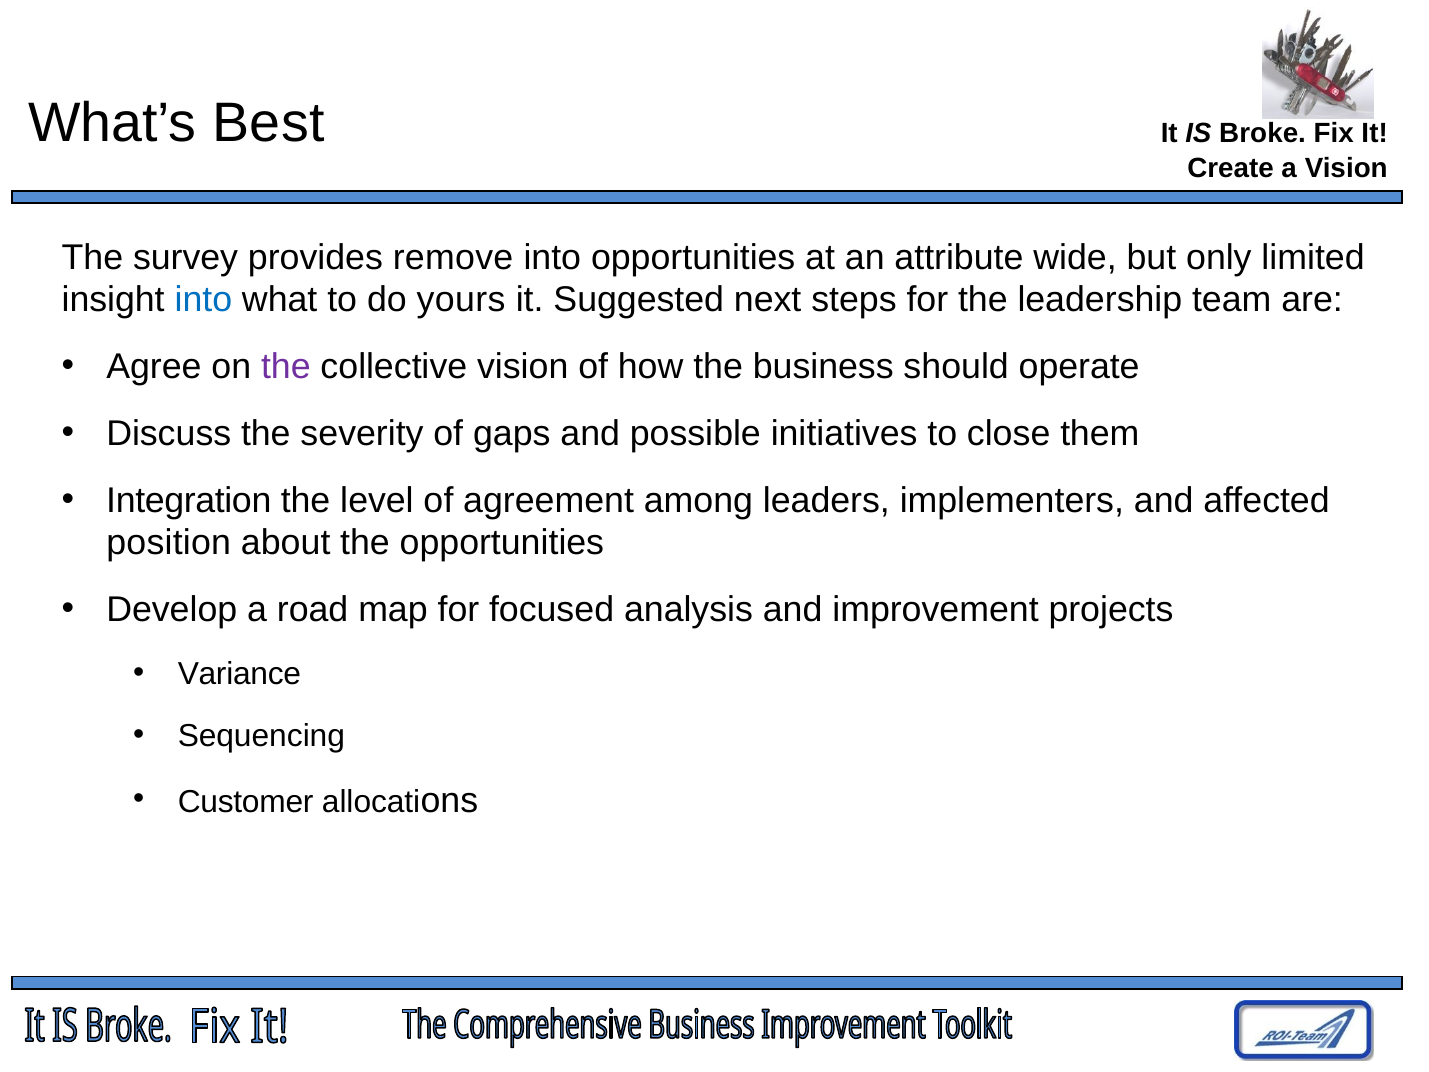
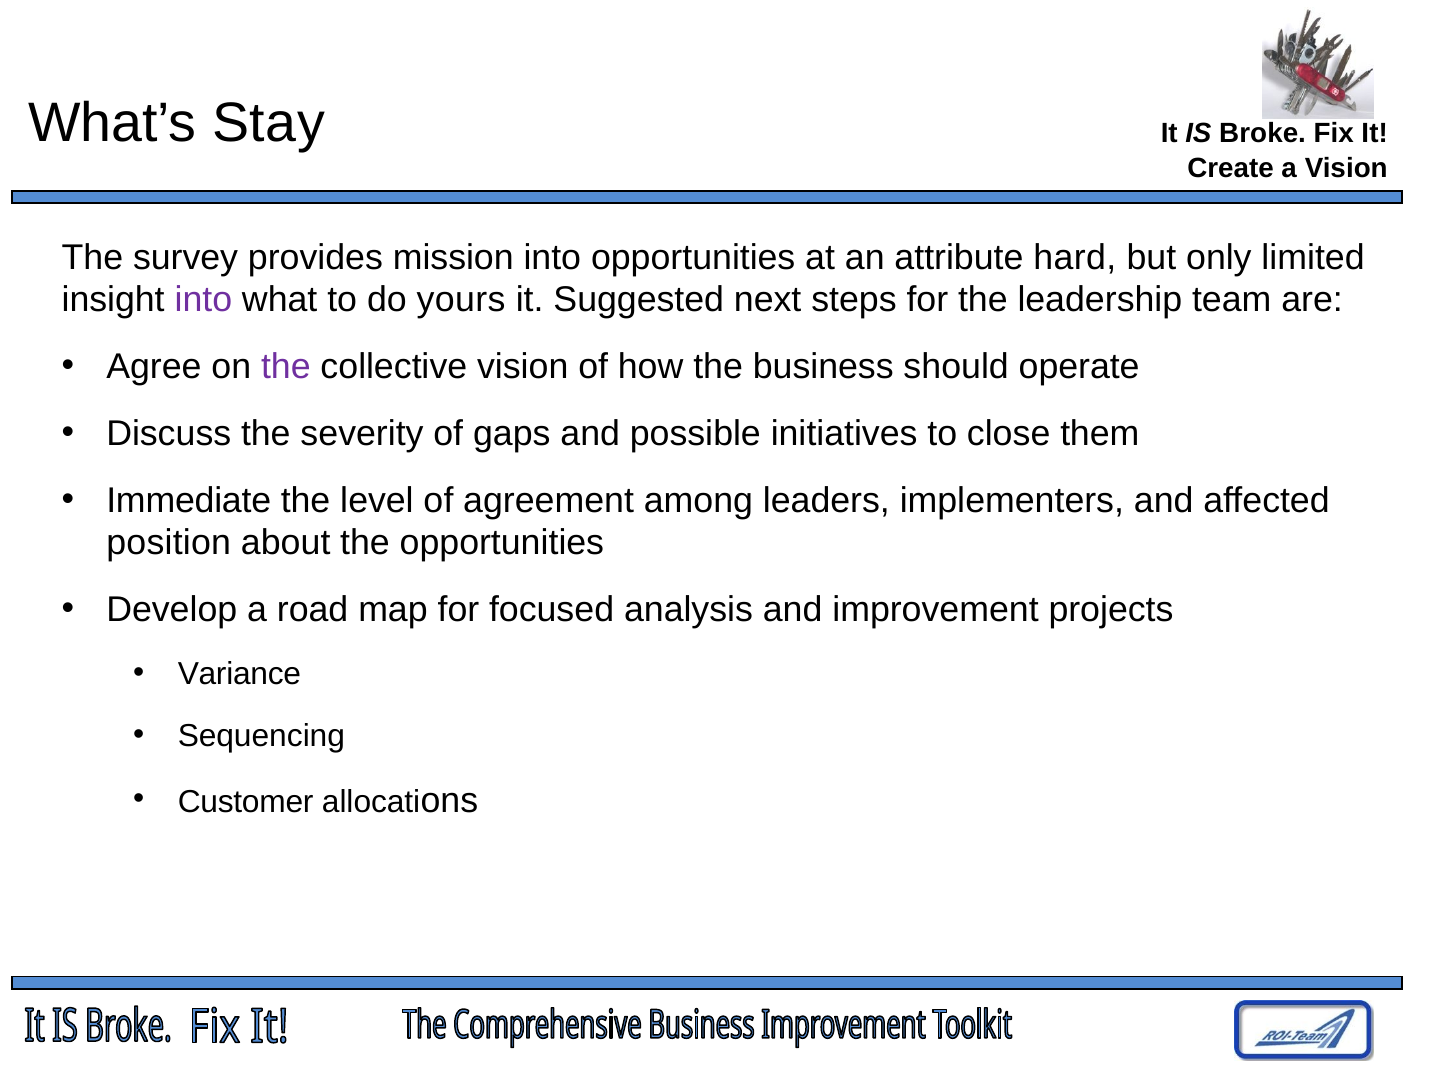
Best: Best -> Stay
remove: remove -> mission
wide: wide -> hard
into at (203, 300) colour: blue -> purple
Integration: Integration -> Immediate
